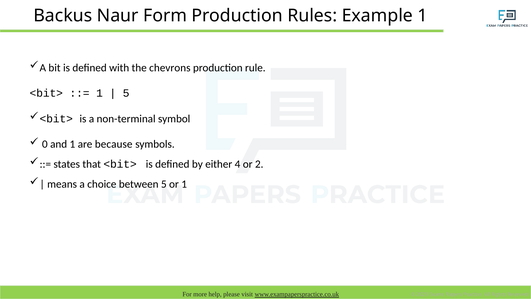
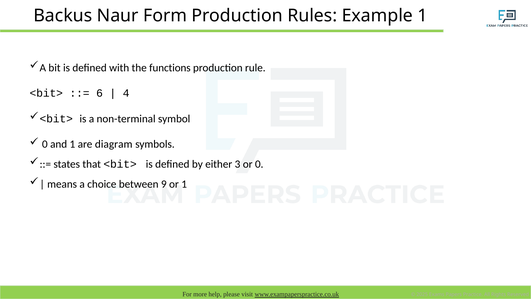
chevrons: chevrons -> functions
1 at (100, 93): 1 -> 6
5 at (126, 93): 5 -> 4
because: because -> diagram
4: 4 -> 3
or 2: 2 -> 0
between 5: 5 -> 9
